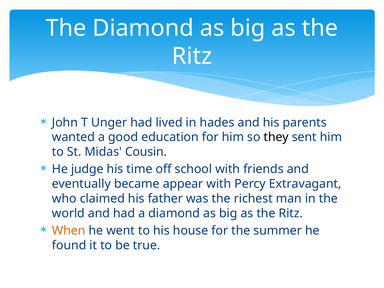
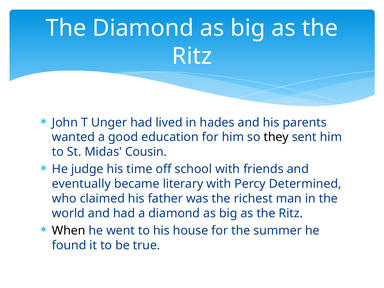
appear: appear -> literary
Extravagant: Extravagant -> Determined
When colour: orange -> black
